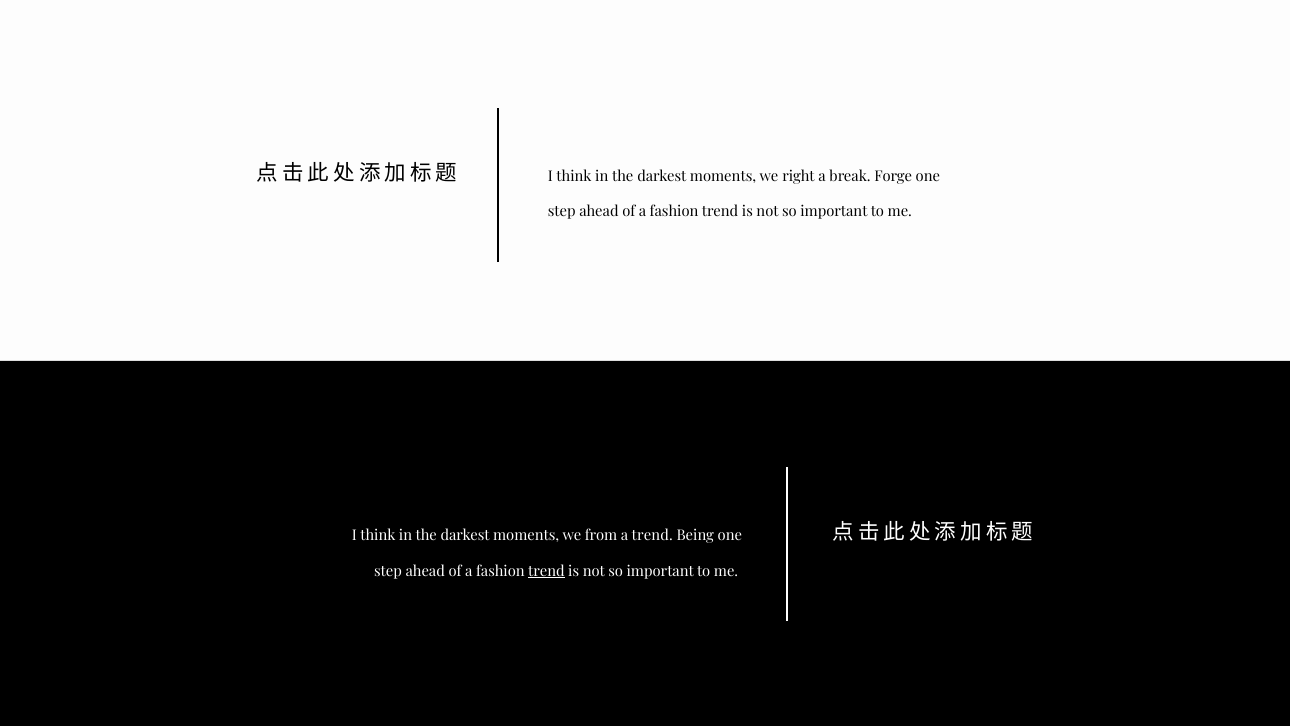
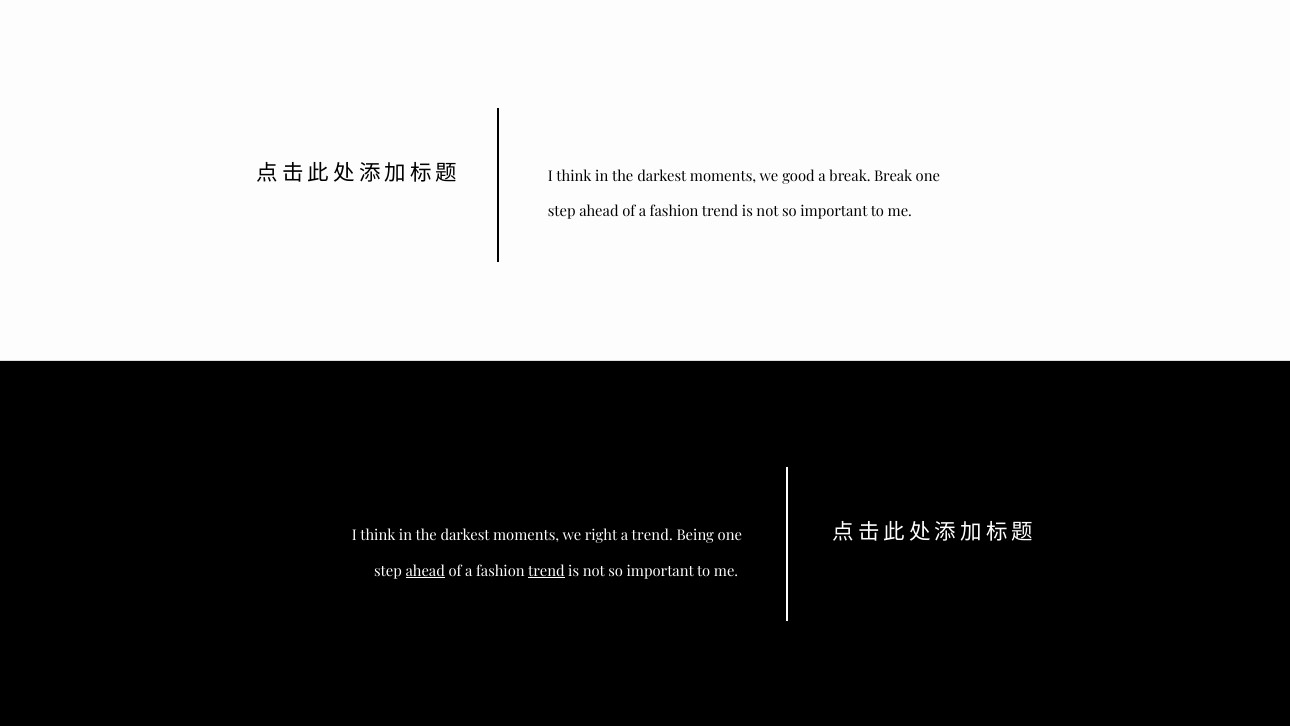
right: right -> good
break Forge: Forge -> Break
from: from -> right
ahead at (425, 571) underline: none -> present
